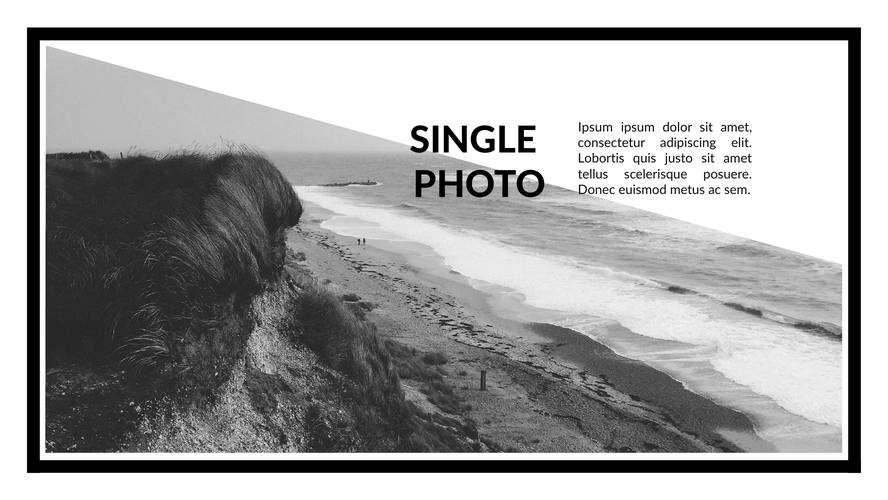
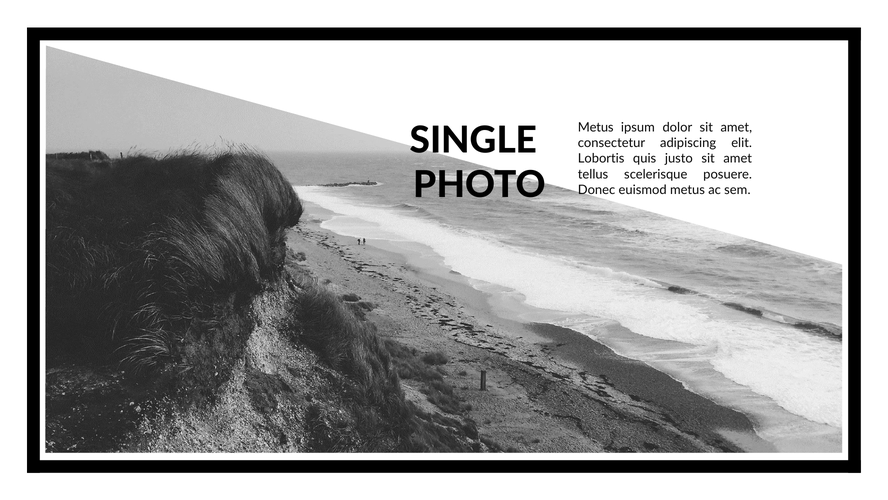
Ipsum at (596, 127): Ipsum -> Metus
